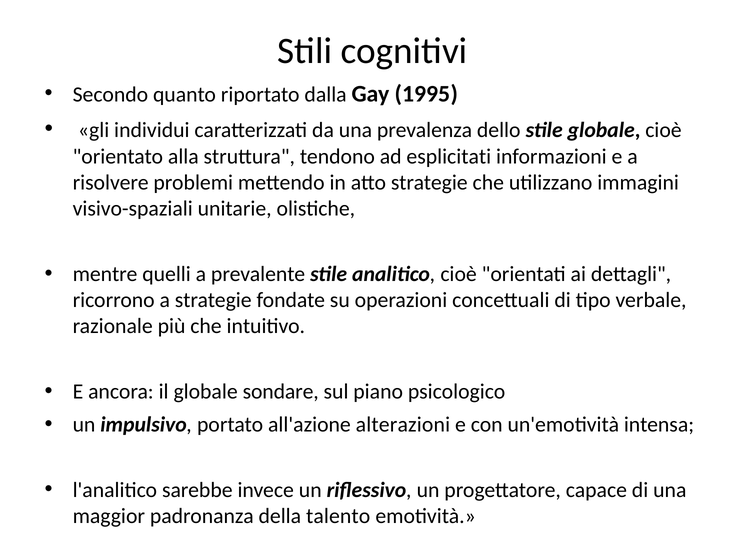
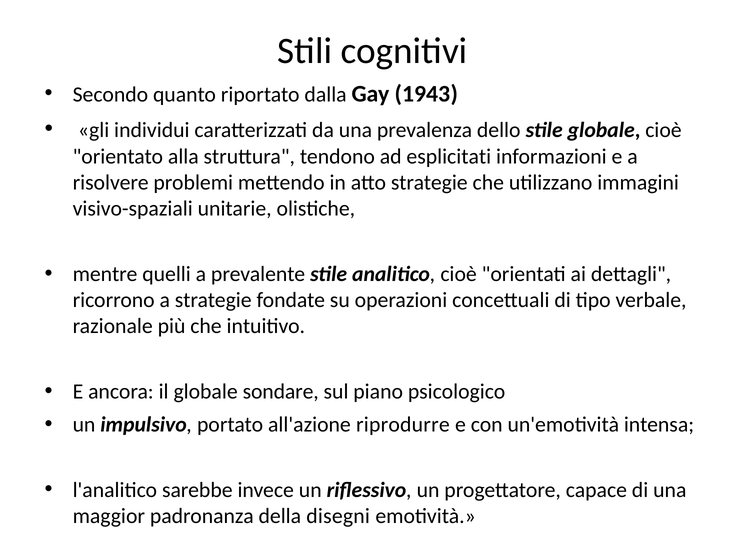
1995: 1995 -> 1943
alterazioni: alterazioni -> riprodurre
talento: talento -> disegni
